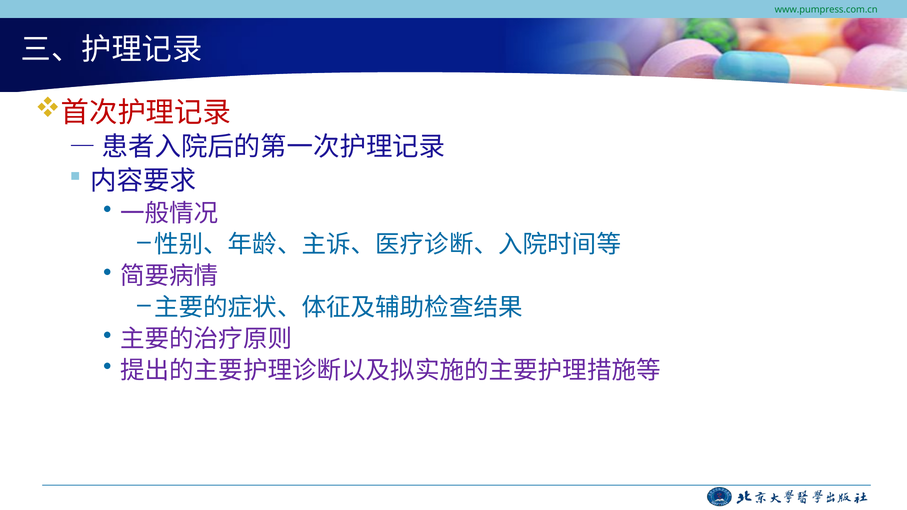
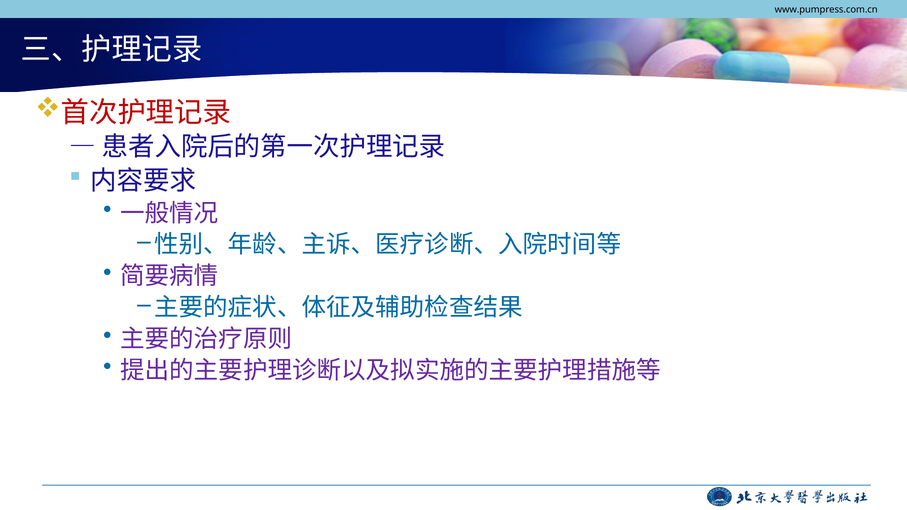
www.pumpress.com.cn colour: green -> black
